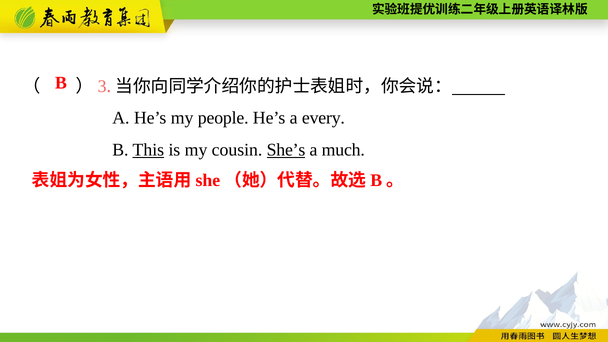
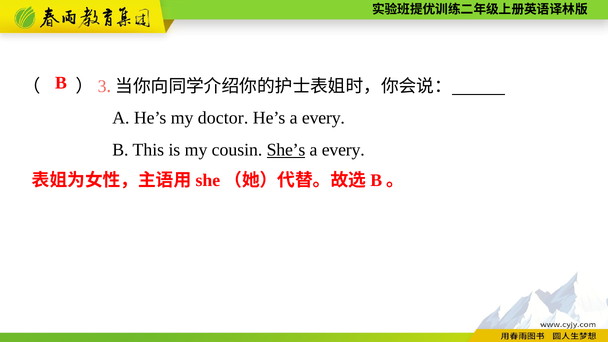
people: people -> doctor
This underline: present -> none
much at (343, 150): much -> every
